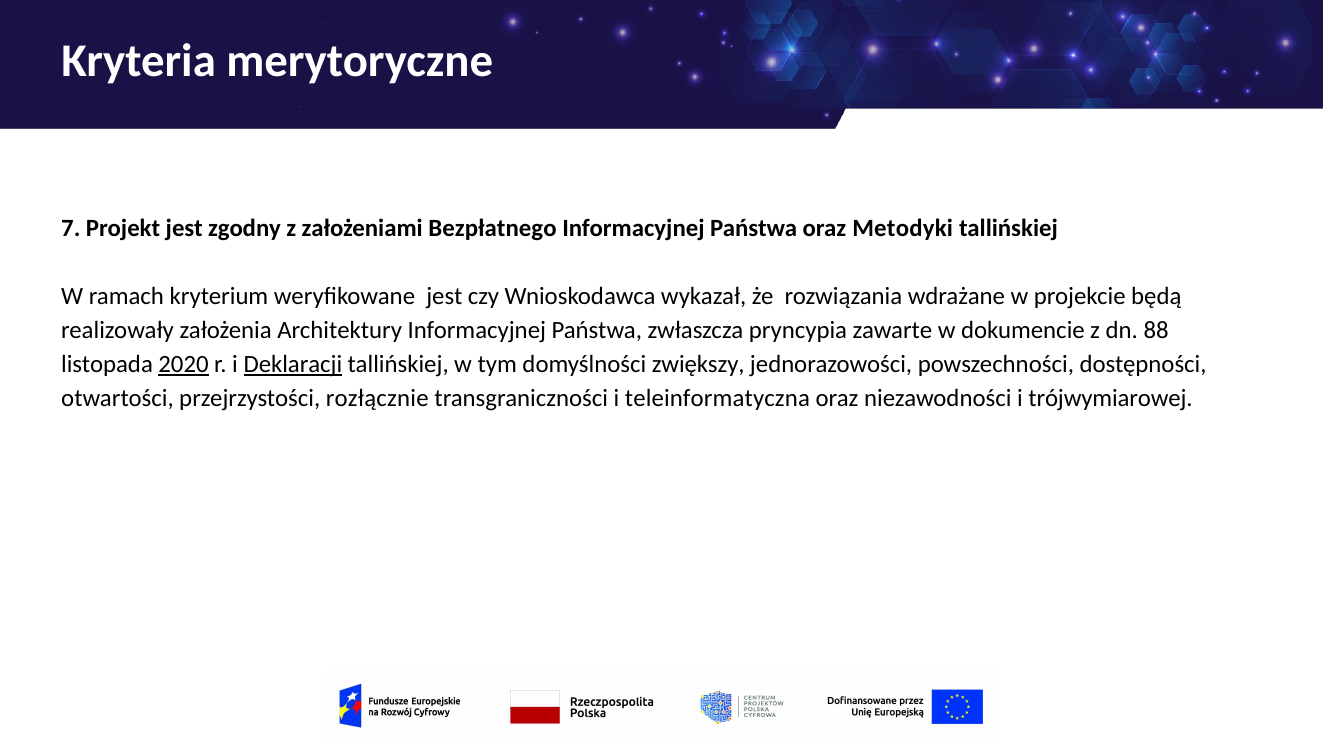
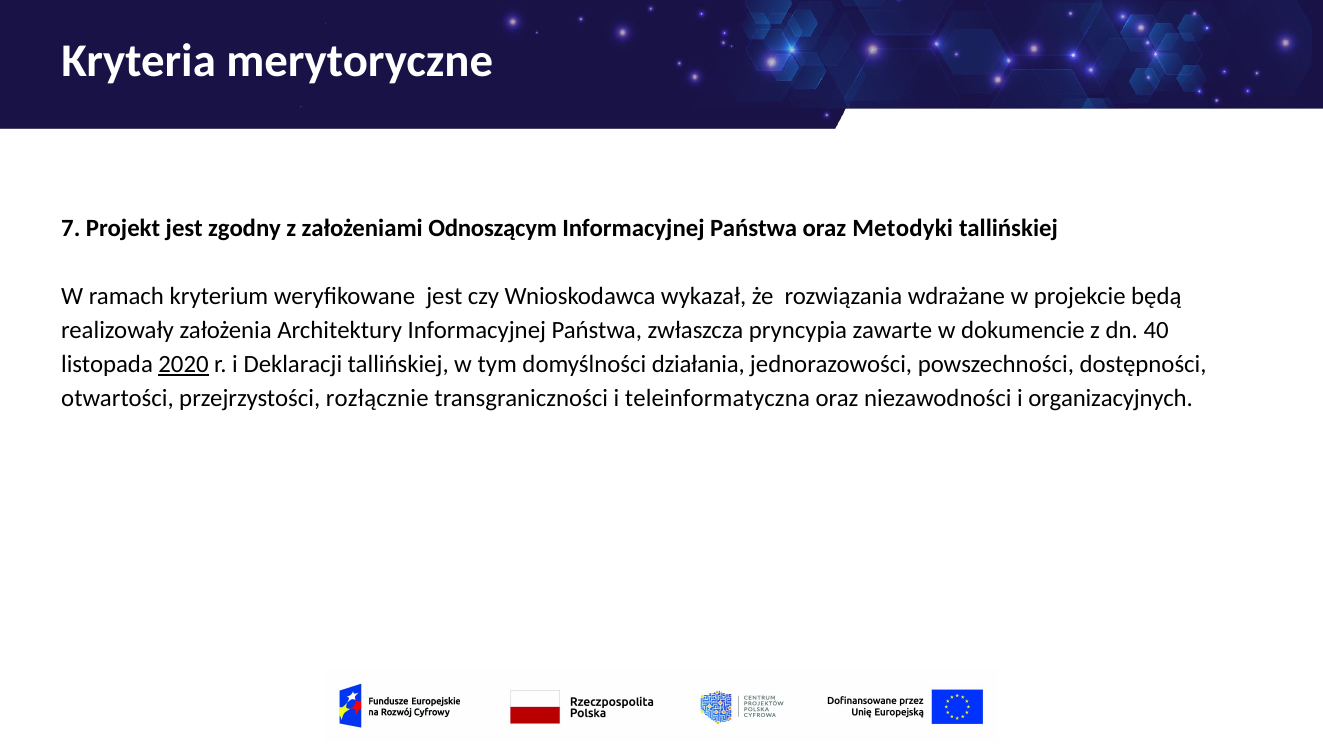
Bezpłatnego: Bezpłatnego -> Odnoszącym
88: 88 -> 40
Deklaracji underline: present -> none
zwiększy: zwiększy -> działania
trójwymiarowej: trójwymiarowej -> organizacyjnych
